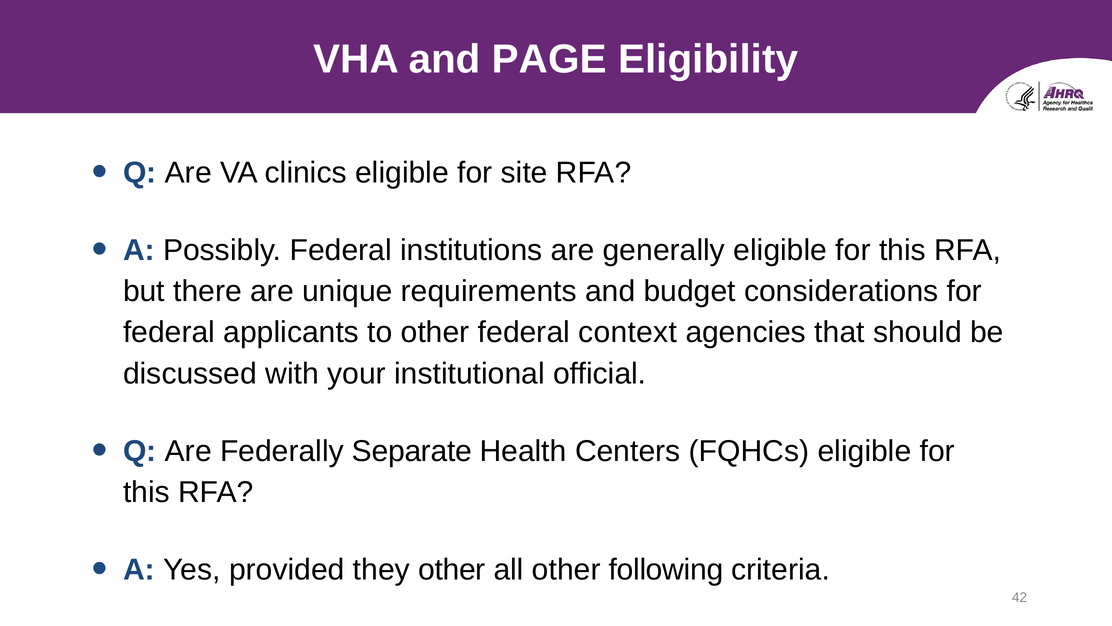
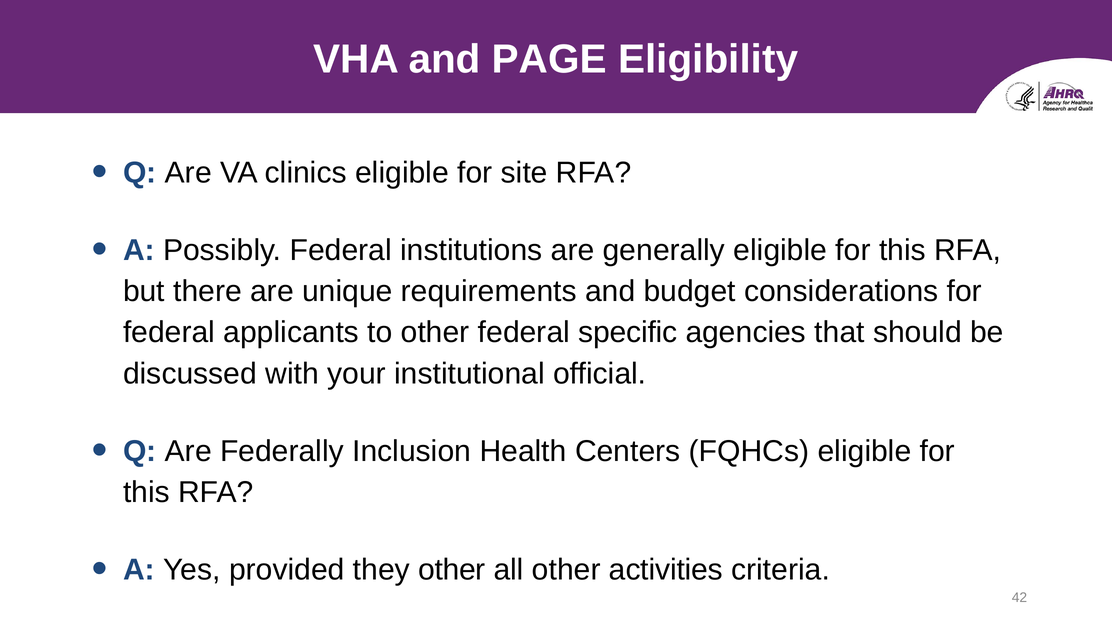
context: context -> specific
Separate: Separate -> Inclusion
following: following -> activities
